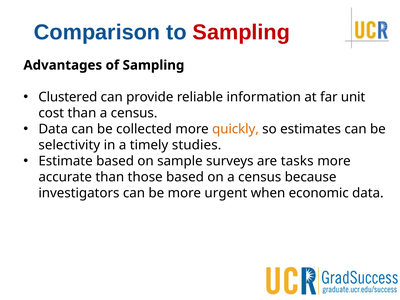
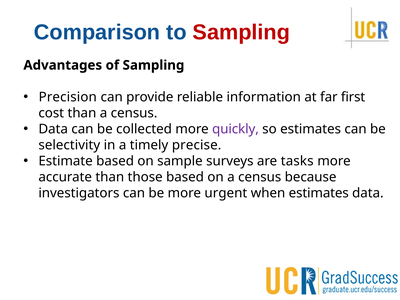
Clustered: Clustered -> Precision
unit: unit -> first
quickly colour: orange -> purple
studies: studies -> precise
when economic: economic -> estimates
